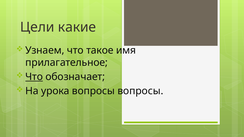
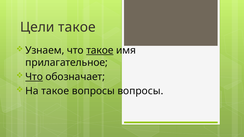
Цели какие: какие -> такое
такое at (100, 50) underline: none -> present
На урока: урока -> такое
